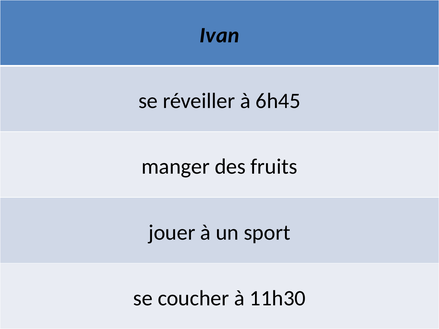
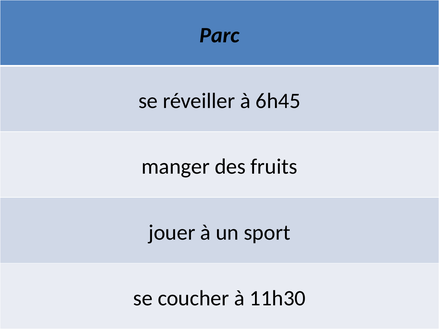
Ivan: Ivan -> Parc
